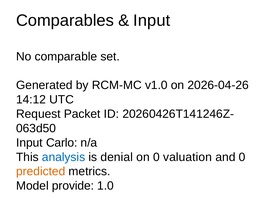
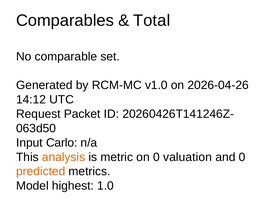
Input at (152, 20): Input -> Total
analysis colour: blue -> orange
denial: denial -> metric
provide: provide -> highest
